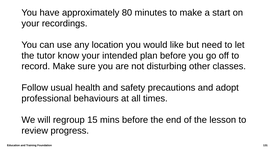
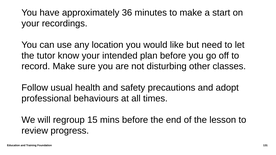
80: 80 -> 36
